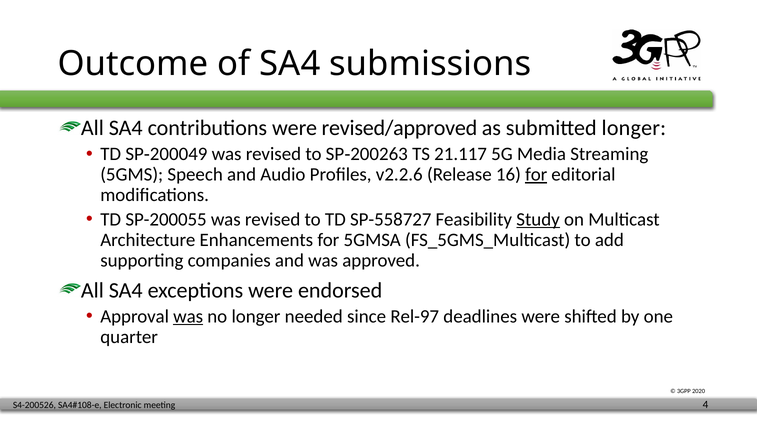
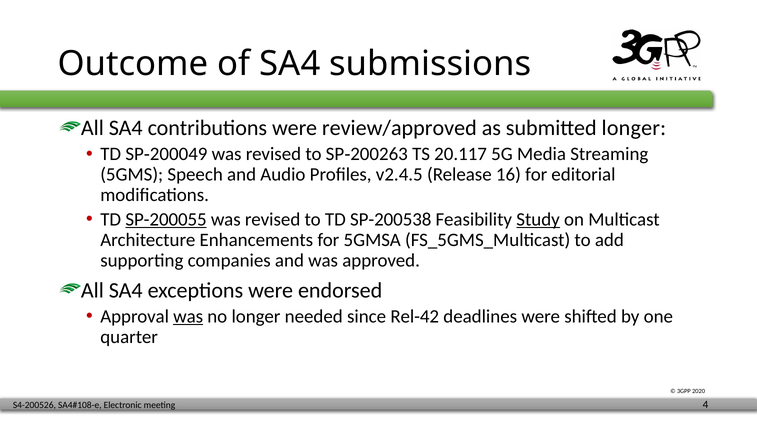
revised/approved: revised/approved -> review/approved
21.117: 21.117 -> 20.117
v2.2.6: v2.2.6 -> v2.4.5
for at (536, 175) underline: present -> none
SP-200055 underline: none -> present
SP-558727: SP-558727 -> SP-200538
Rel-97: Rel-97 -> Rel-42
